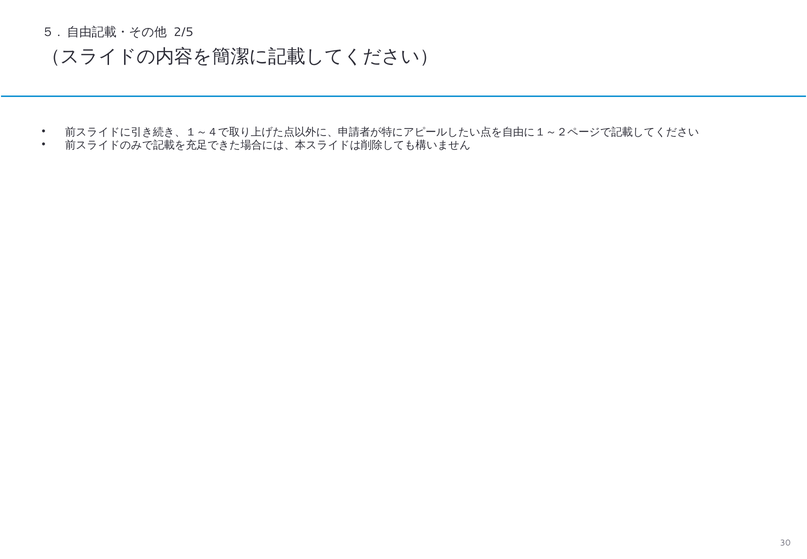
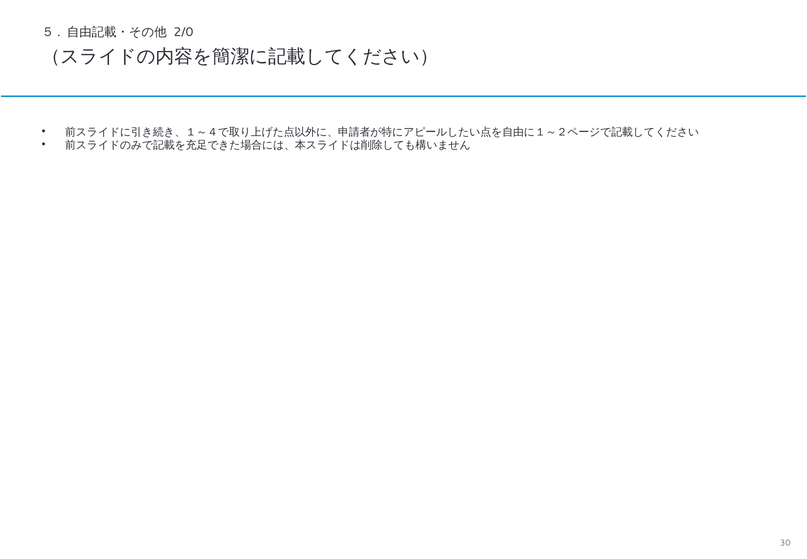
2/5: 2/5 -> 2/0
